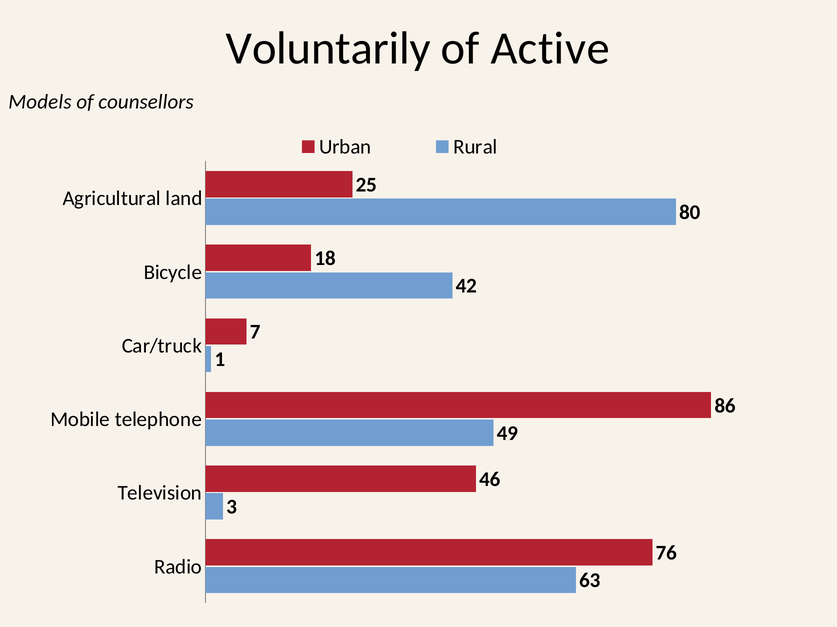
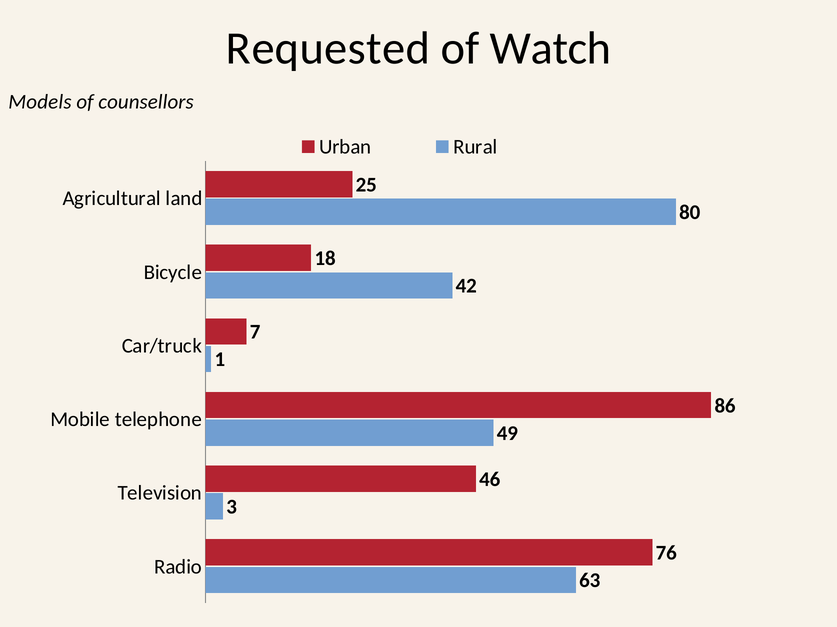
Voluntarily: Voluntarily -> Requested
Active: Active -> Watch
